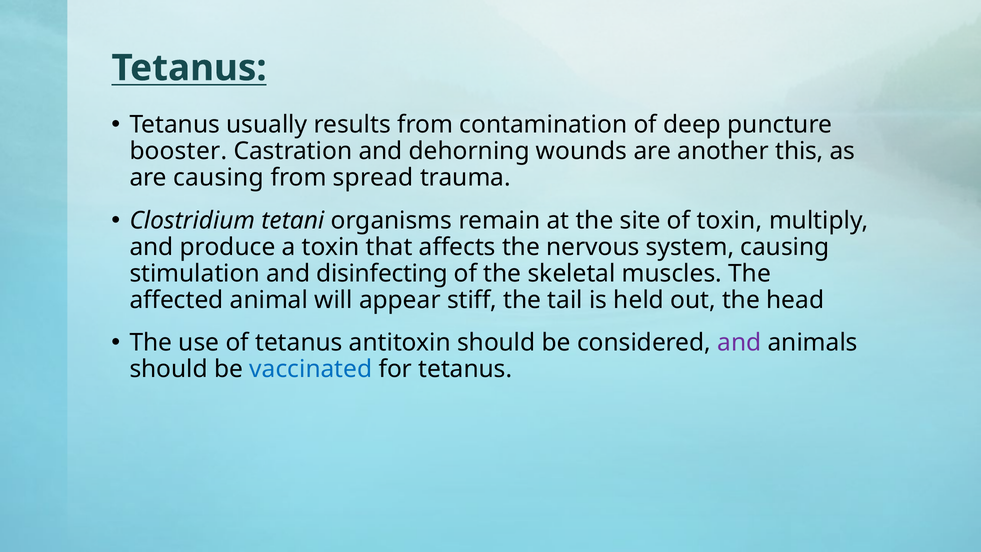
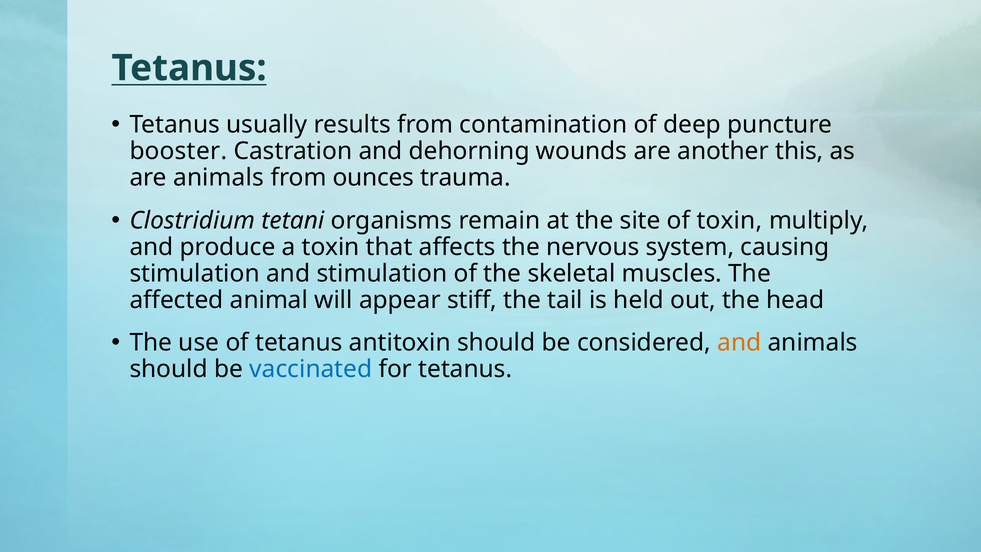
are causing: causing -> animals
spread: spread -> ounces
and disinfecting: disinfecting -> stimulation
and at (739, 343) colour: purple -> orange
